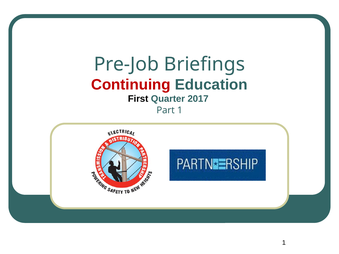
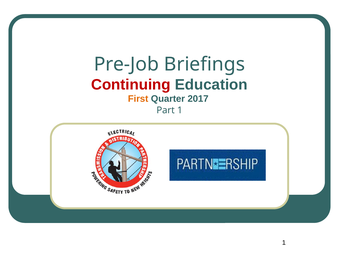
First colour: black -> orange
